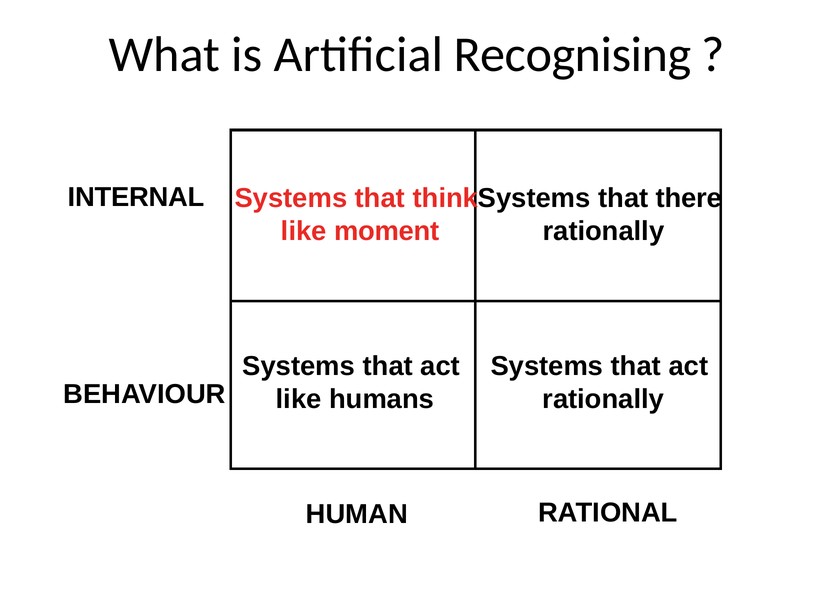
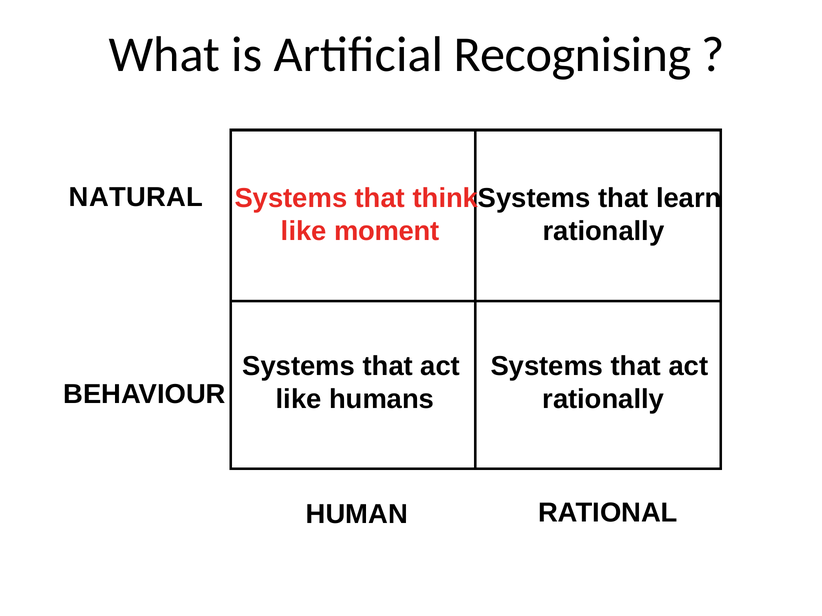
INTERNAL: INTERNAL -> NATURAL
there: there -> learn
